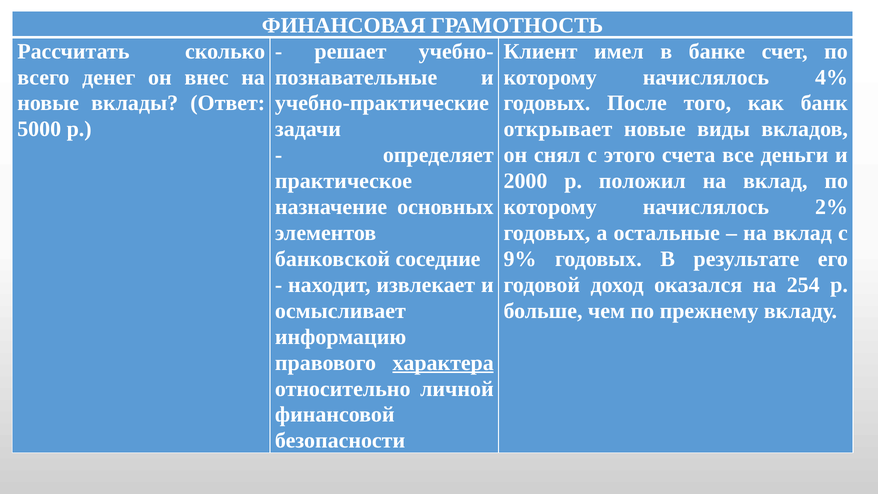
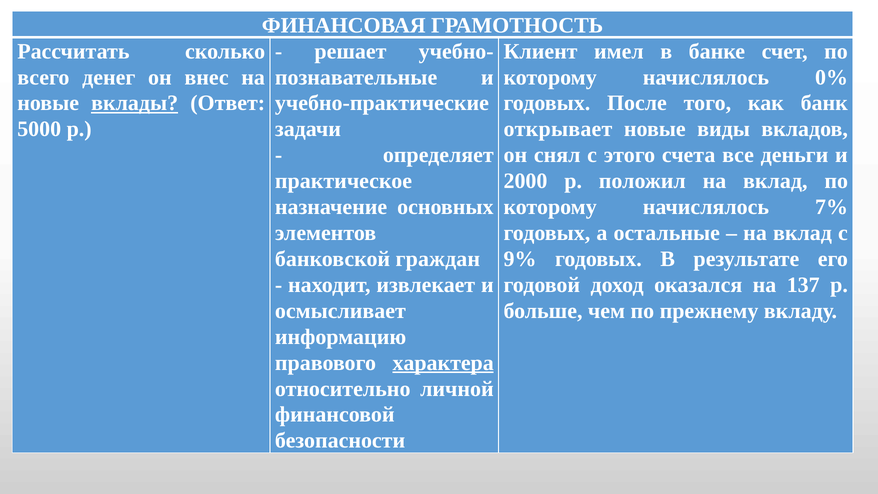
4%: 4% -> 0%
вклады underline: none -> present
2%: 2% -> 7%
соседние: соседние -> граждан
254: 254 -> 137
